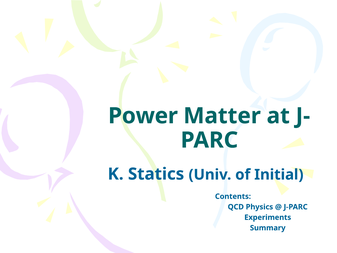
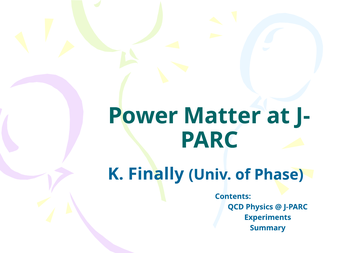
Statics: Statics -> Finally
Initial: Initial -> Phase
